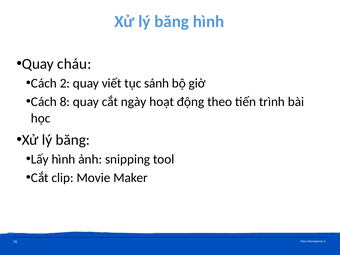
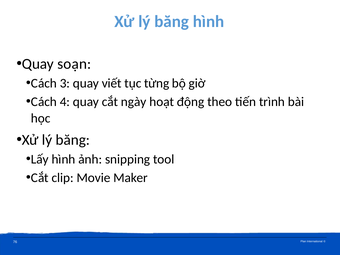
cháu: cháu -> soạn
2: 2 -> 3
sánh: sánh -> từng
8: 8 -> 4
